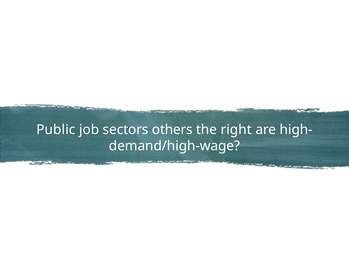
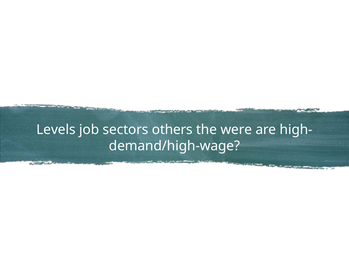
Public: Public -> Levels
right: right -> were
